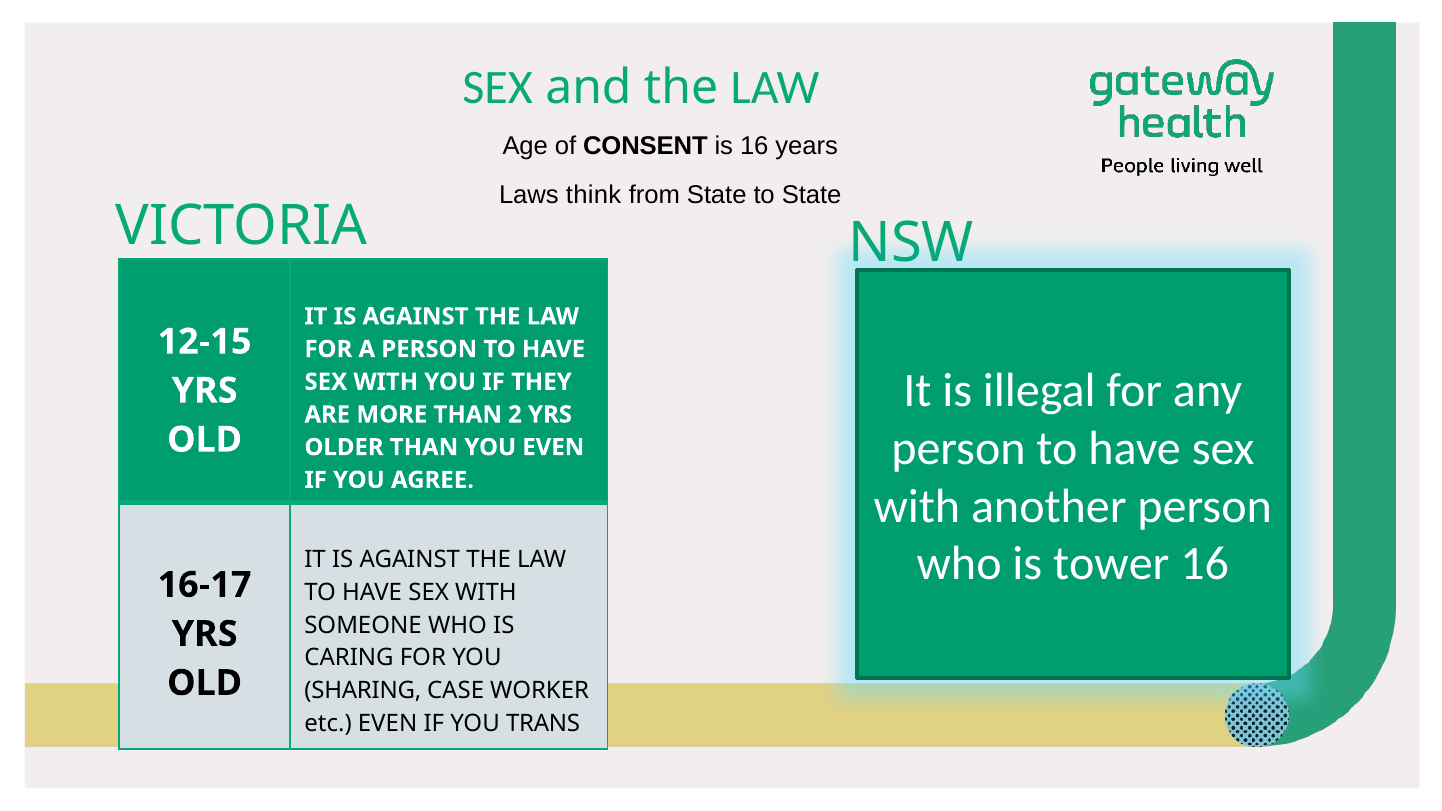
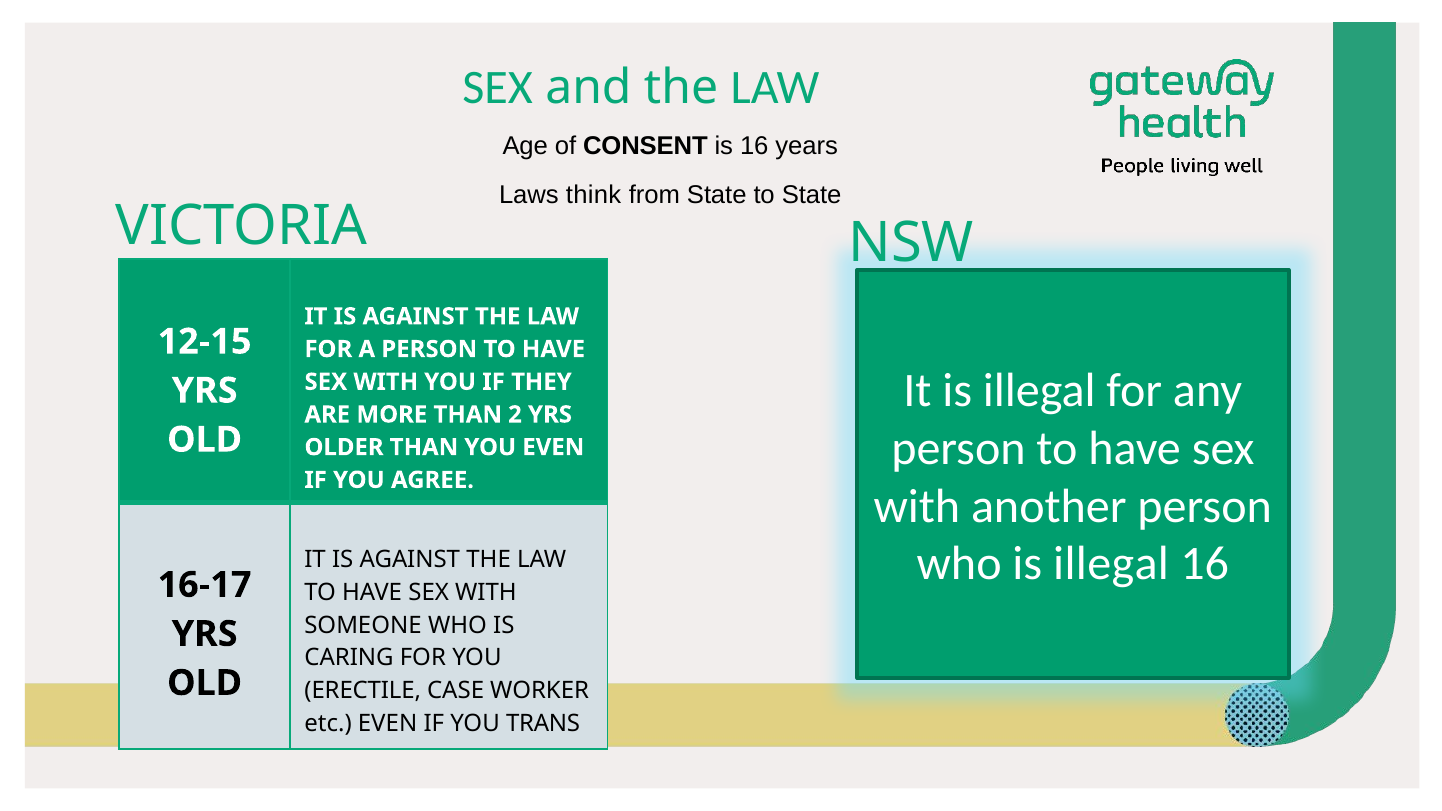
who is tower: tower -> illegal
SHARING: SHARING -> ERECTILE
